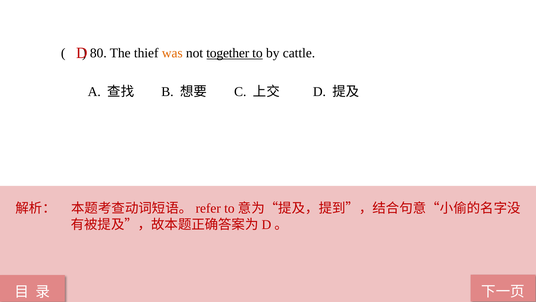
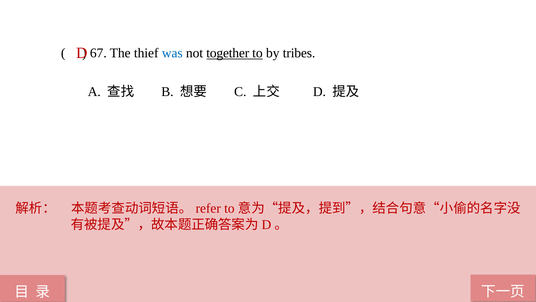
80: 80 -> 67
was colour: orange -> blue
cattle: cattle -> tribes
